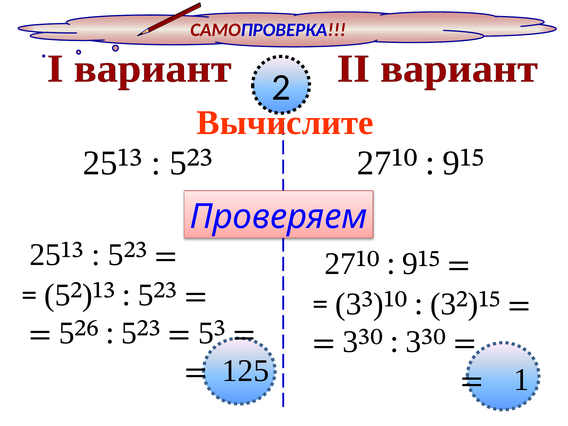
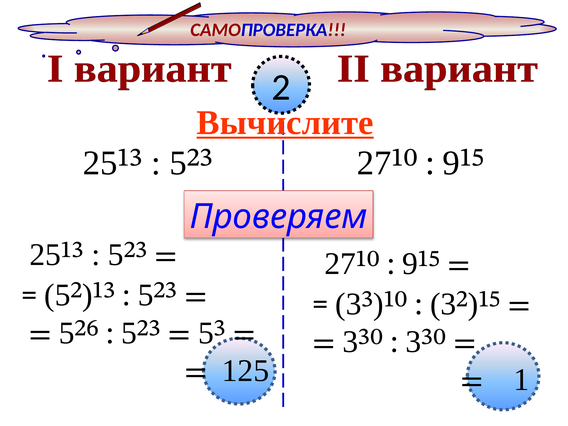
Вычислите underline: none -> present
